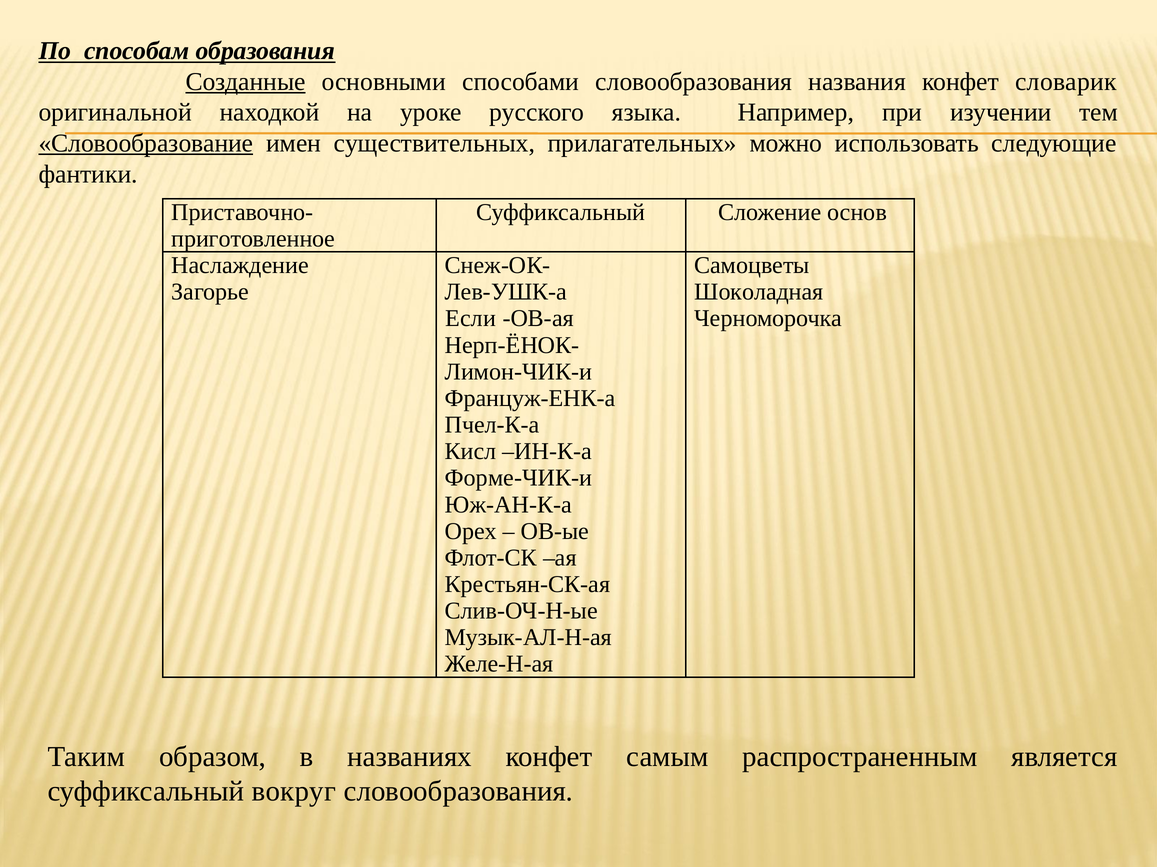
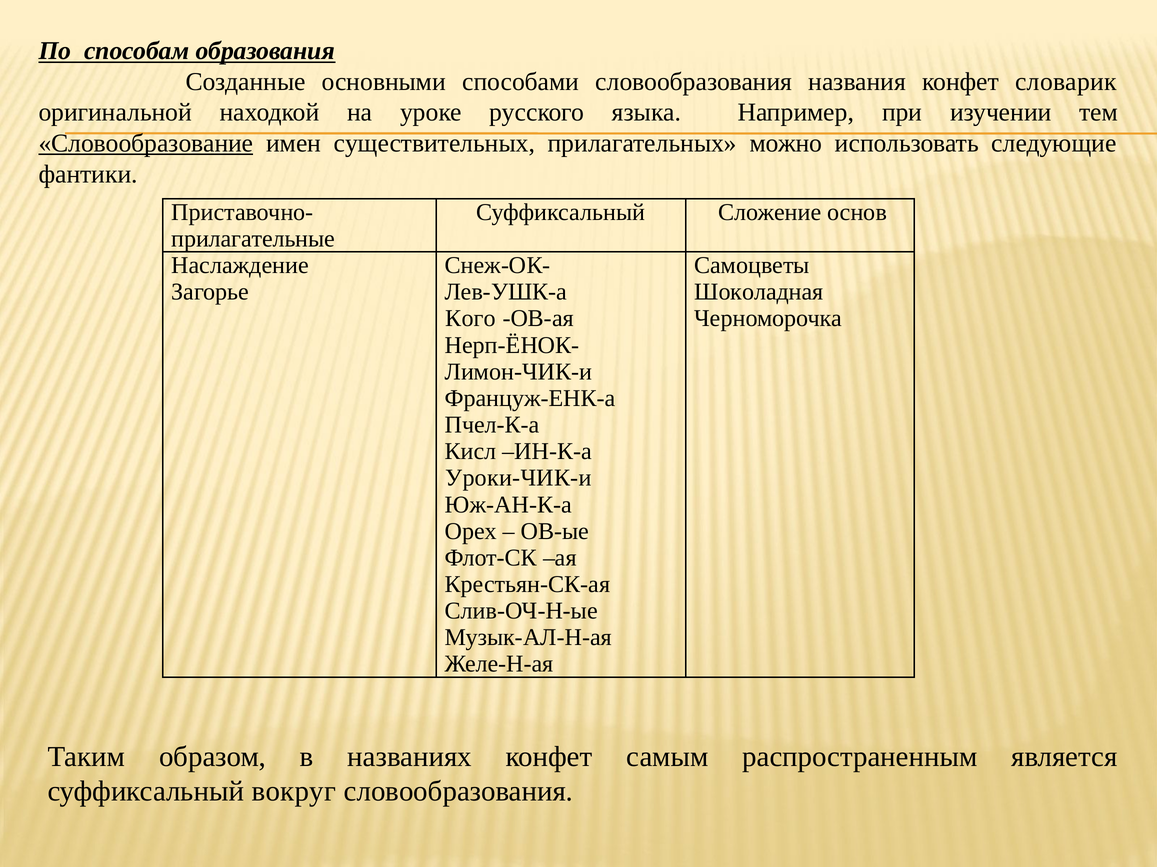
Созданные underline: present -> none
приготовленное: приготовленное -> прилагательные
Если: Если -> Кого
Форме-ЧИК-и: Форме-ЧИК-и -> Уроки-ЧИК-и
